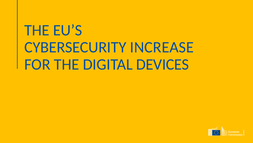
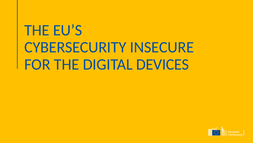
INCREASE: INCREASE -> INSECURE
